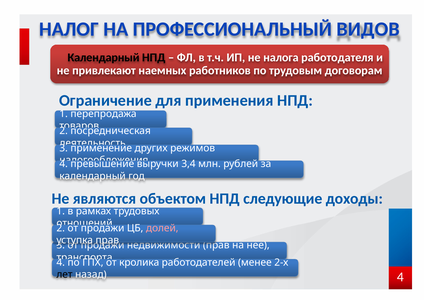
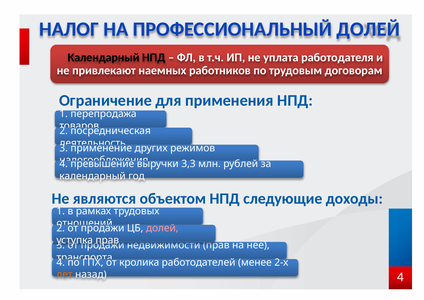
ПРОФЕССИОНАЛЬНЫЙ ВИДОВ: ВИДОВ -> ДОЛЕЙ
налога: налога -> уплата
3,4: 3,4 -> 3,3
лет colour: black -> orange
